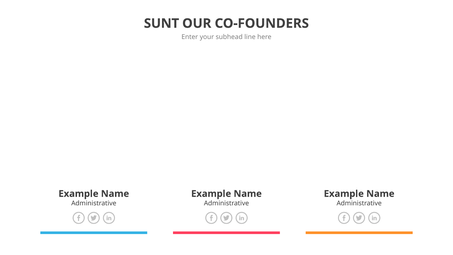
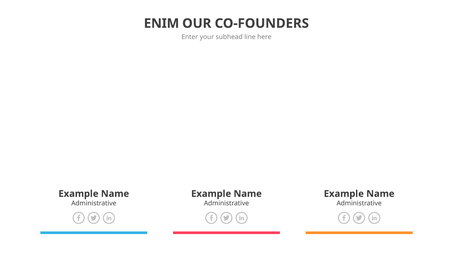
SUNT: SUNT -> ENIM
